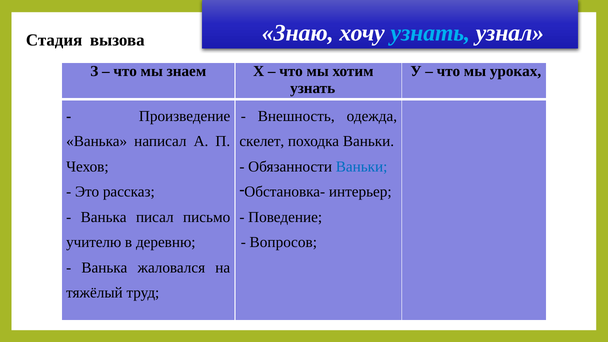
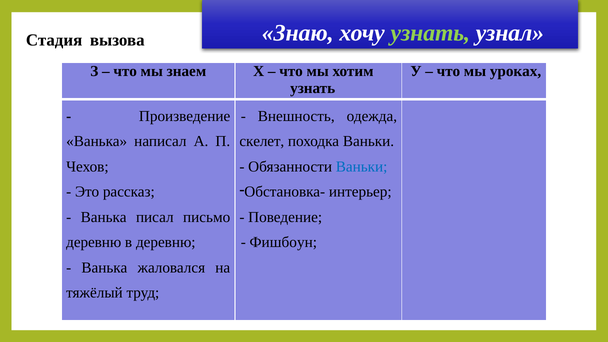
узнать at (430, 33) colour: light blue -> light green
учителю at (94, 242): учителю -> деревню
Вопросов: Вопросов -> Фишбоун
